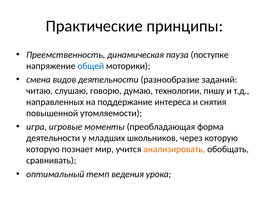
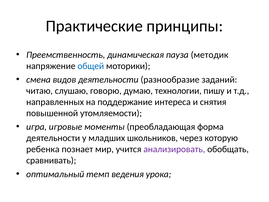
поступке: поступке -> методик
которую at (43, 149): которую -> ребенка
анализировать colour: orange -> purple
